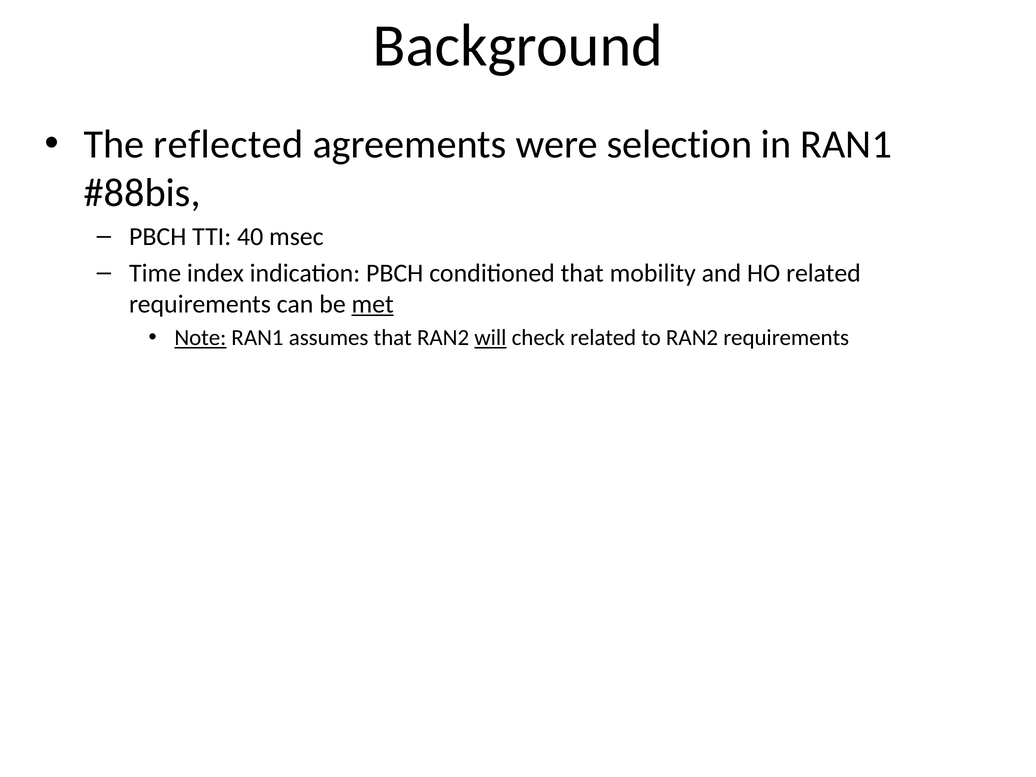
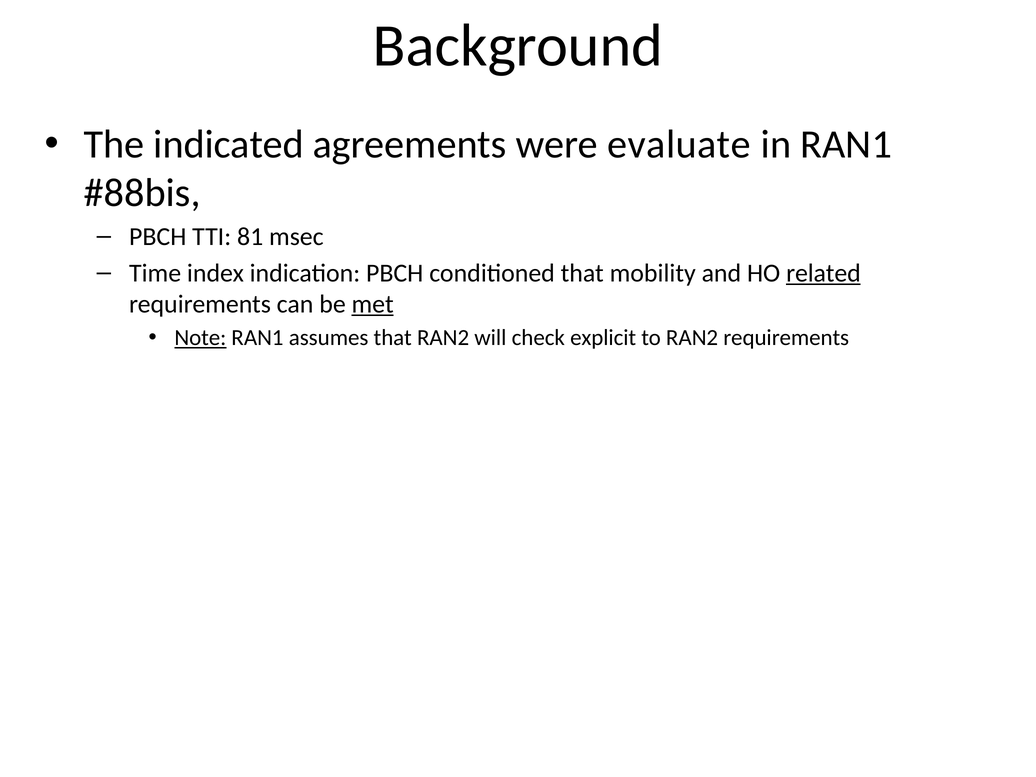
reflected: reflected -> indicated
selection: selection -> evaluate
40: 40 -> 81
related at (823, 273) underline: none -> present
will underline: present -> none
check related: related -> explicit
